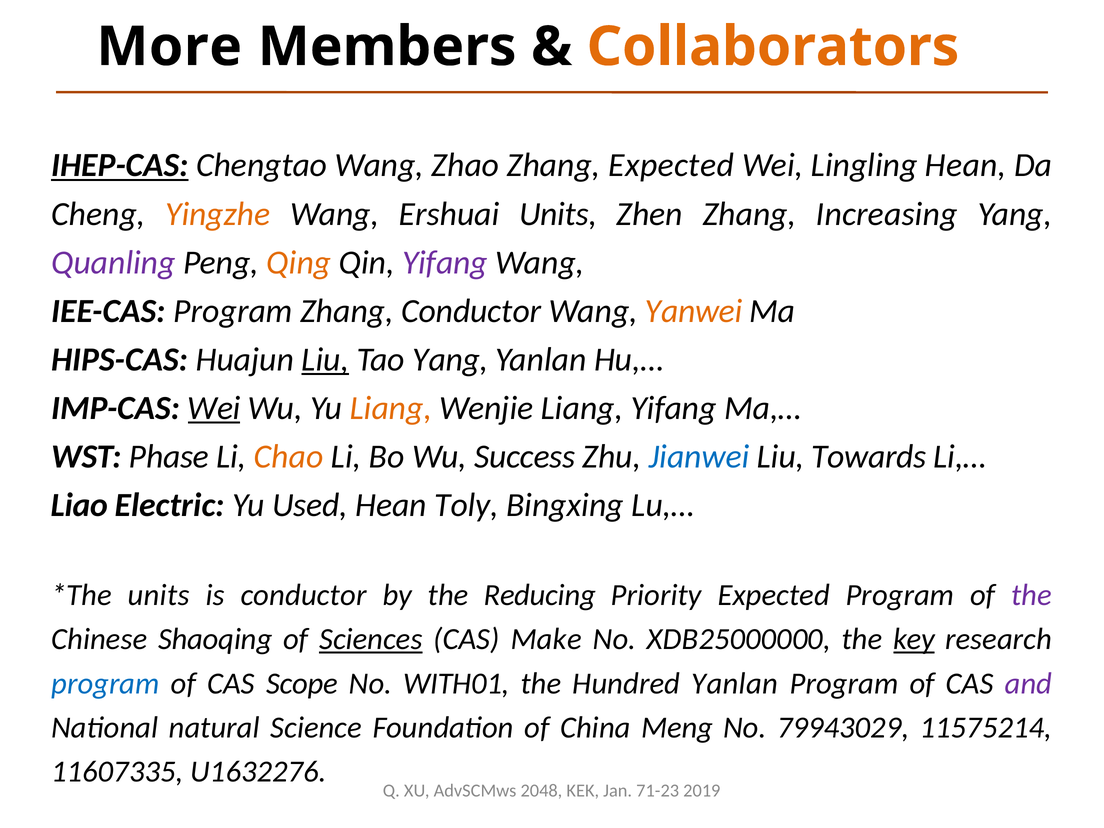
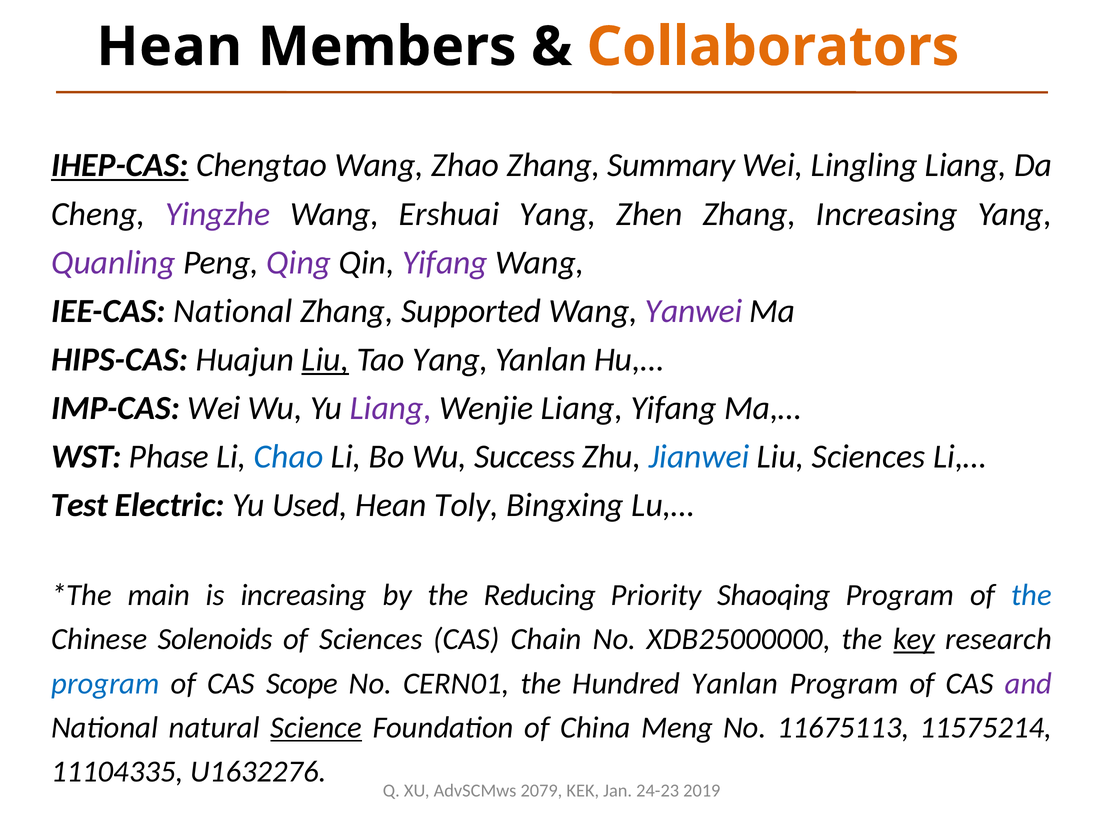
More at (169, 47): More -> Hean
Zhang Expected: Expected -> Summary
Lingling Hean: Hean -> Liang
Yingzhe colour: orange -> purple
Ershuai Units: Units -> Yang
Qing colour: orange -> purple
IEE-CAS Program: Program -> National
Zhang Conductor: Conductor -> Supported
Yanwei colour: orange -> purple
Wei at (214, 408) underline: present -> none
Liang at (391, 408) colour: orange -> purple
Chao colour: orange -> blue
Liu Towards: Towards -> Sciences
Liao: Liao -> Test
units at (159, 595): units -> main
is conductor: conductor -> increasing
Priority Expected: Expected -> Shaoqing
the at (1031, 595) colour: purple -> blue
Shaoqing: Shaoqing -> Solenoids
Sciences at (371, 639) underline: present -> none
Make: Make -> Chain
WITH01: WITH01 -> CERN01
Science underline: none -> present
79943029: 79943029 -> 11675113
11607335: 11607335 -> 11104335
2048: 2048 -> 2079
71-23: 71-23 -> 24-23
